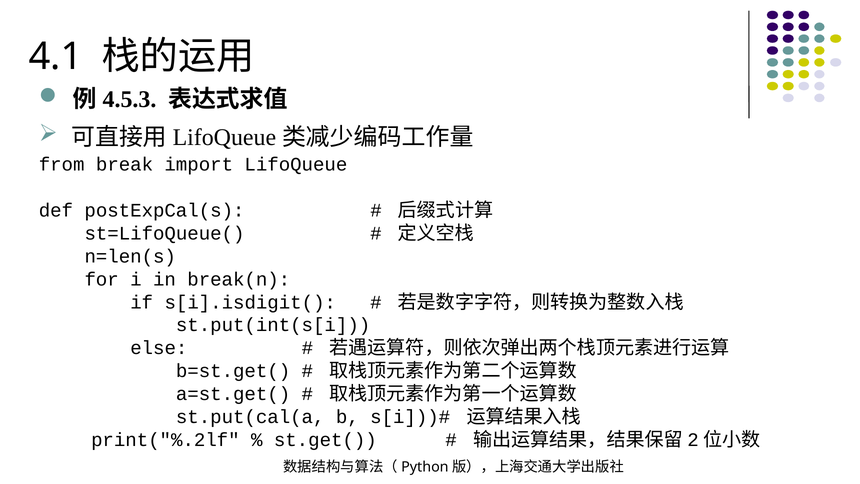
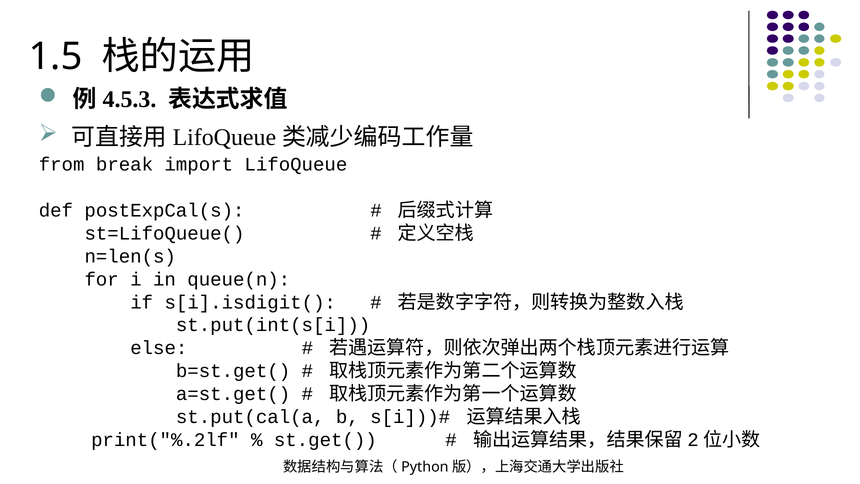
4.1: 4.1 -> 1.5
break(n: break(n -> queue(n
